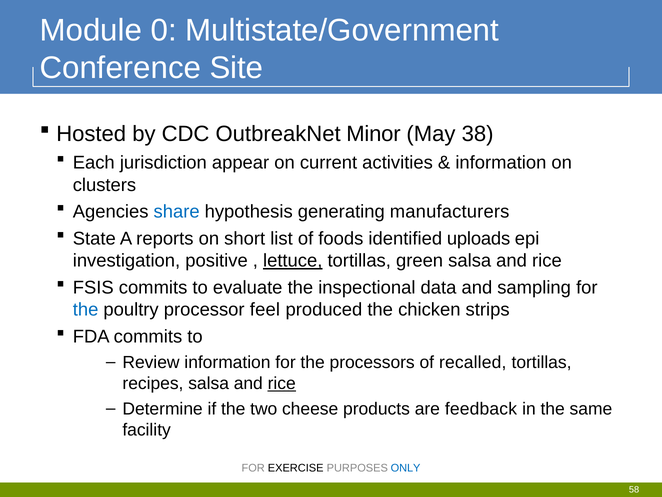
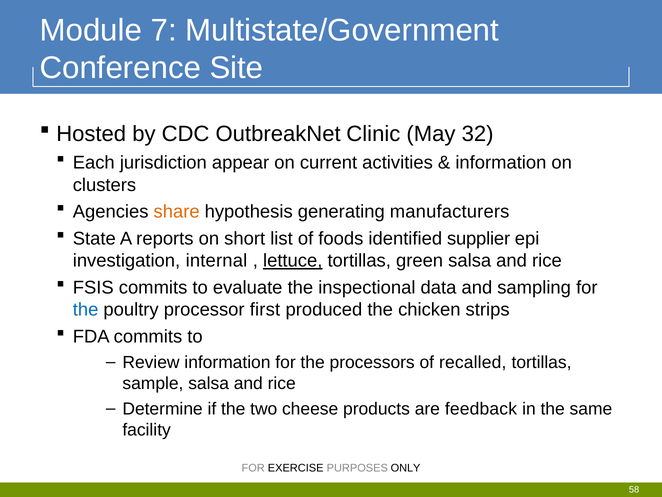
0: 0 -> 7
Minor: Minor -> Clinic
38: 38 -> 32
share colour: blue -> orange
uploads: uploads -> supplier
positive: positive -> internal
feel: feel -> first
recipes: recipes -> sample
rice at (282, 383) underline: present -> none
ONLY colour: blue -> black
